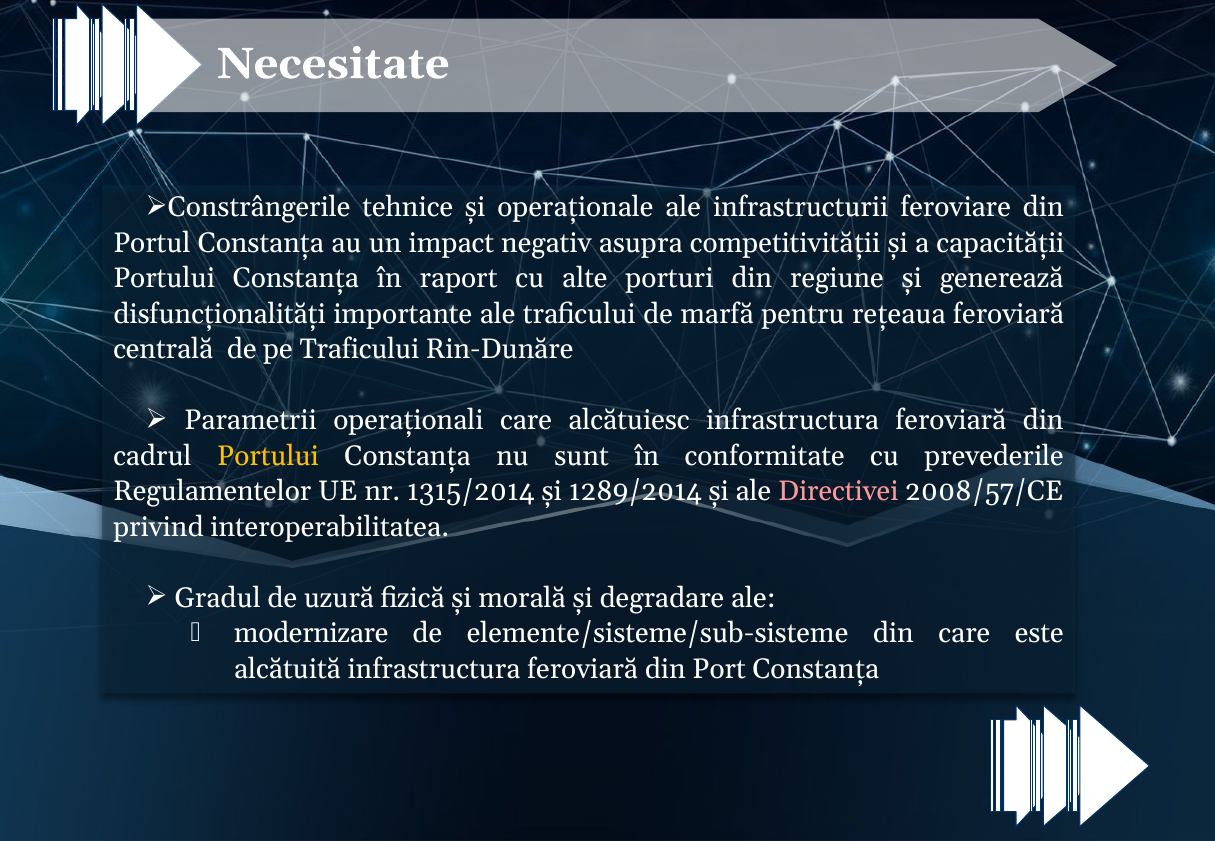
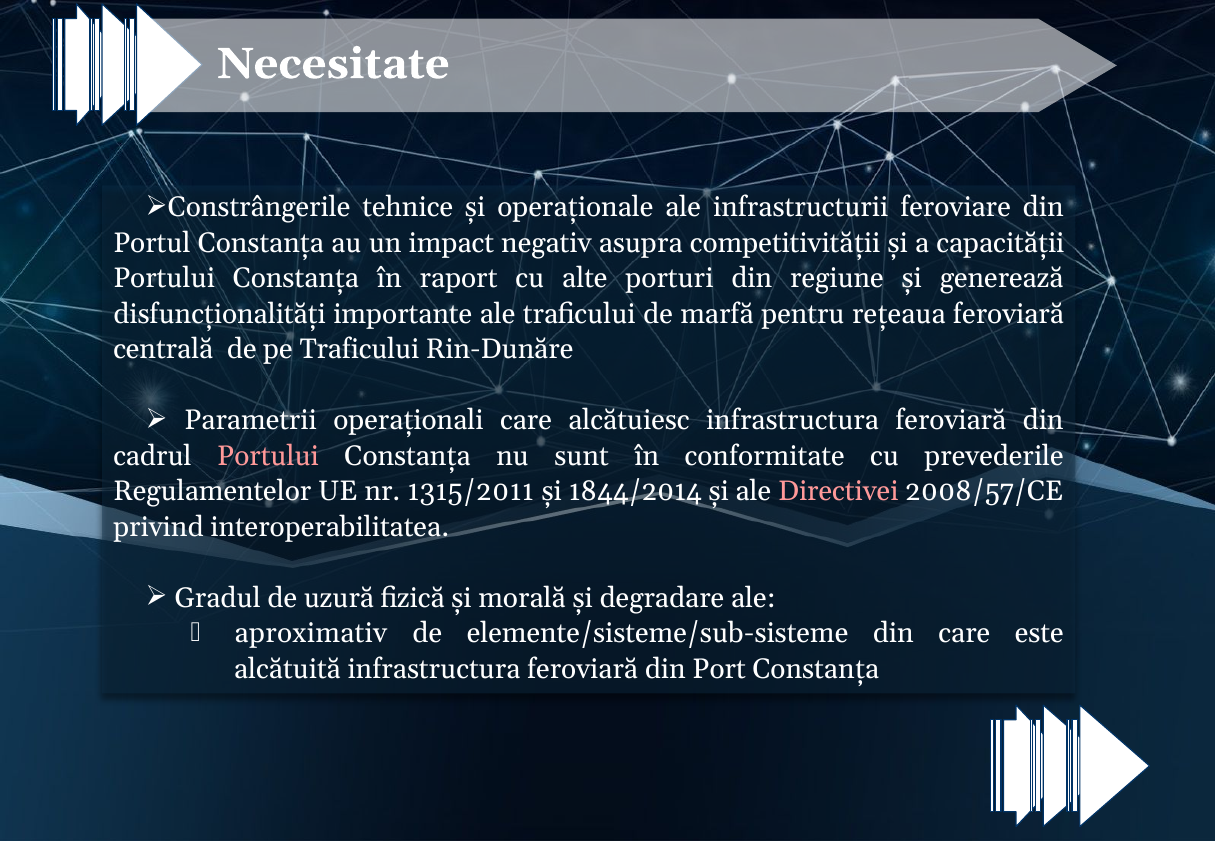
Portului at (268, 456) colour: yellow -> pink
1315/2014: 1315/2014 -> 1315/2011
1289/2014: 1289/2014 -> 1844/2014
modernizare: modernizare -> aproximativ
